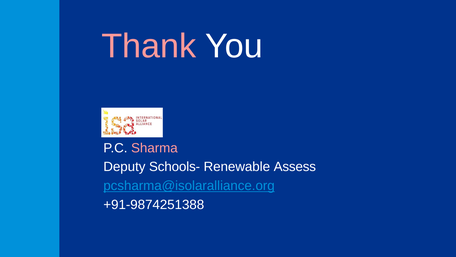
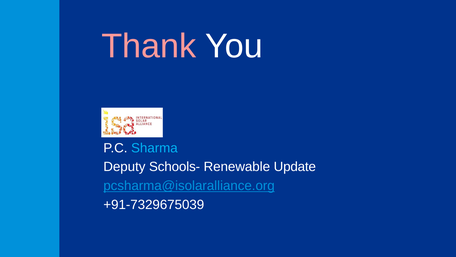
Sharma colour: pink -> light blue
Assess: Assess -> Update
+91-9874251388: +91-9874251388 -> +91-7329675039
